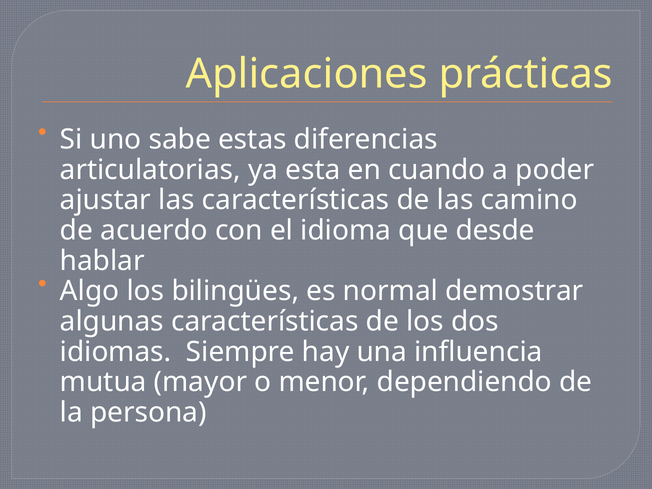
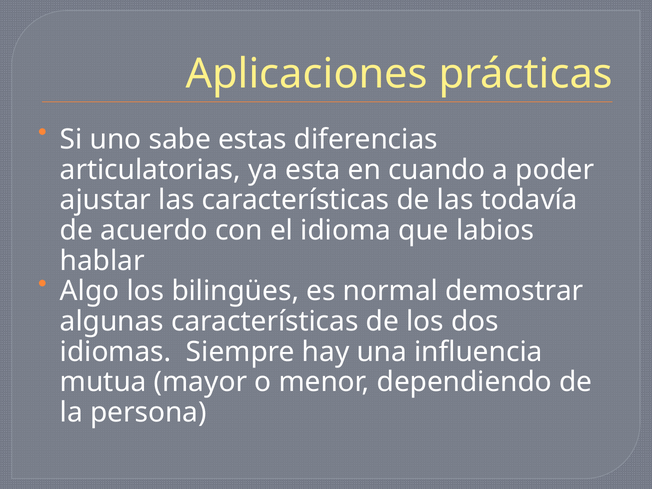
camino: camino -> todavía
desde: desde -> labios
